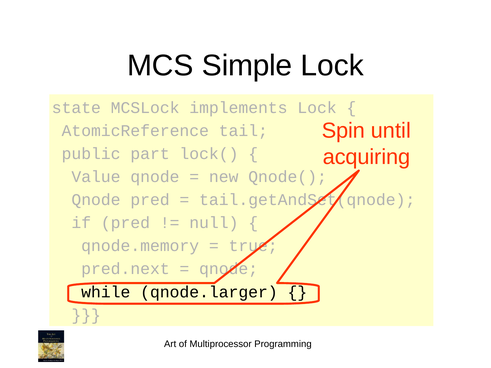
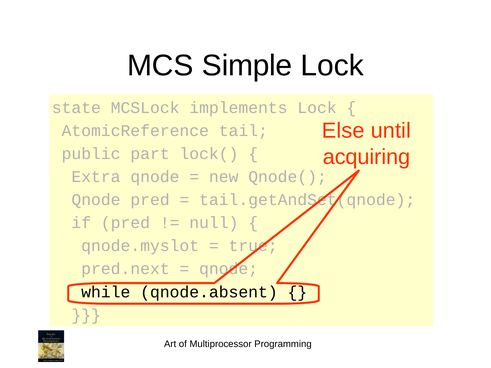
Spin: Spin -> Else
Value: Value -> Extra
qnode.memory: qnode.memory -> qnode.myslot
qnode.larger: qnode.larger -> qnode.absent
